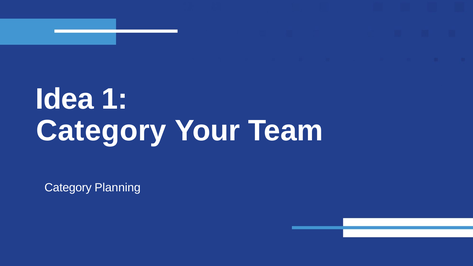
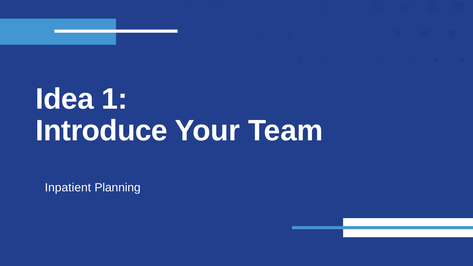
Category at (101, 131): Category -> Introduce
Category at (68, 188): Category -> Inpatient
